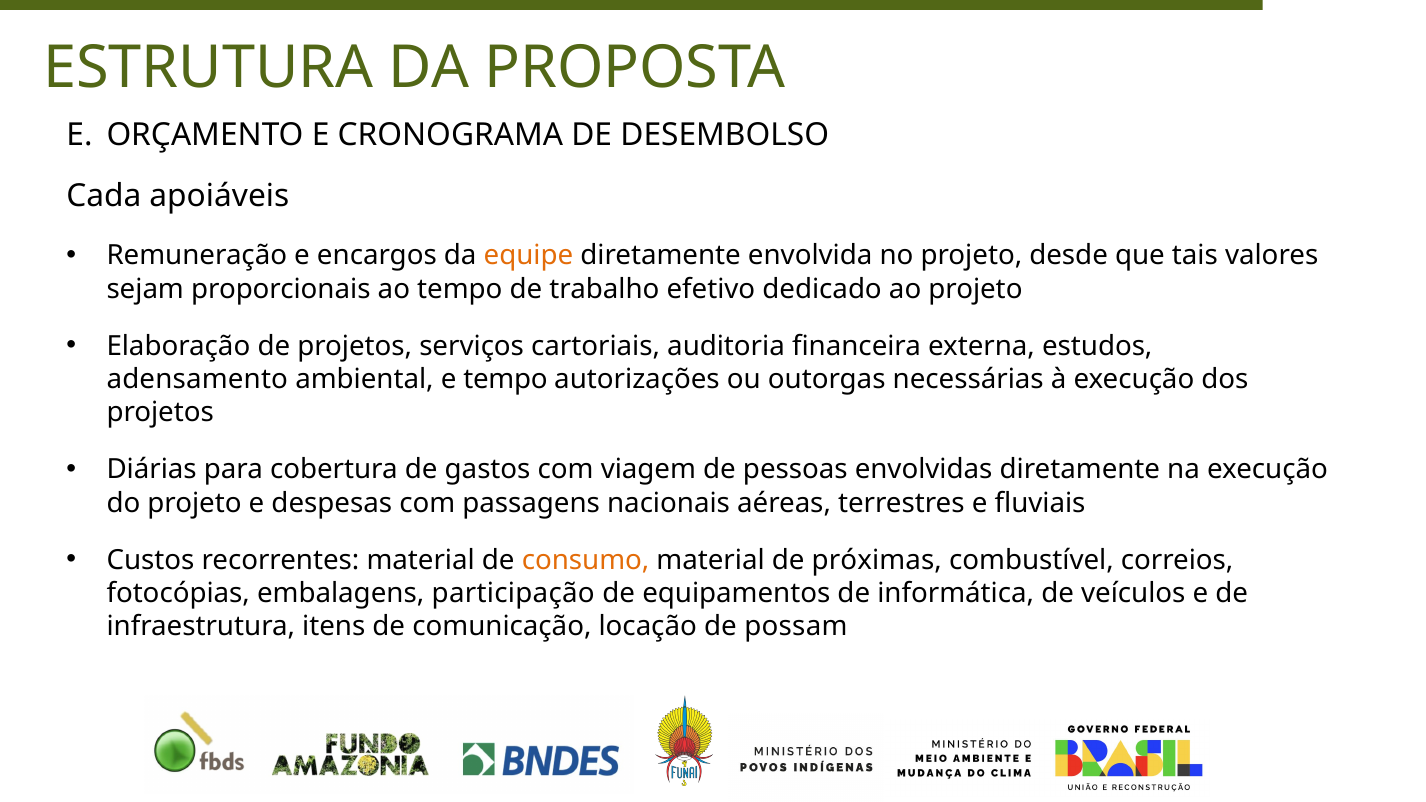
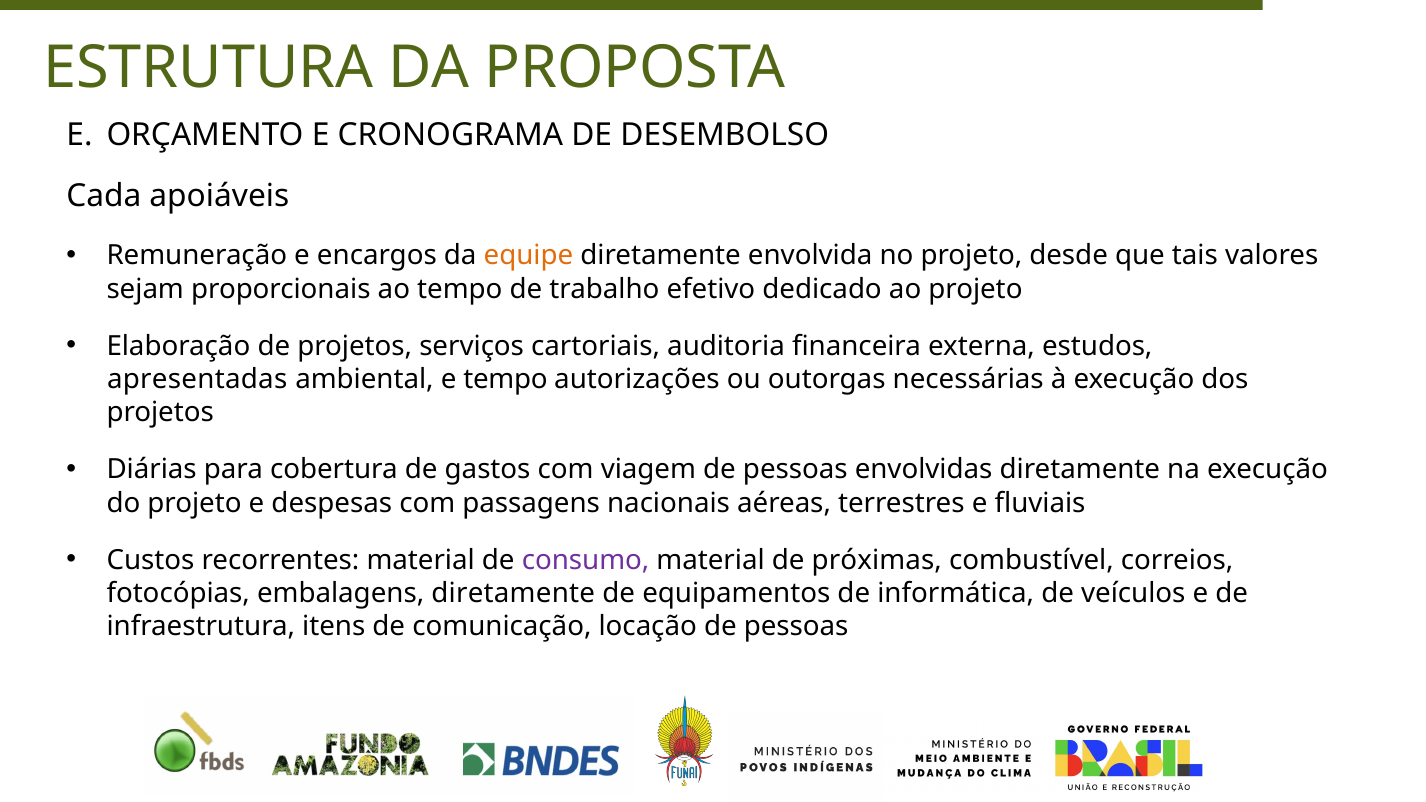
adensamento: adensamento -> apresentadas
consumo colour: orange -> purple
embalagens participação: participação -> diretamente
locação de possam: possam -> pessoas
